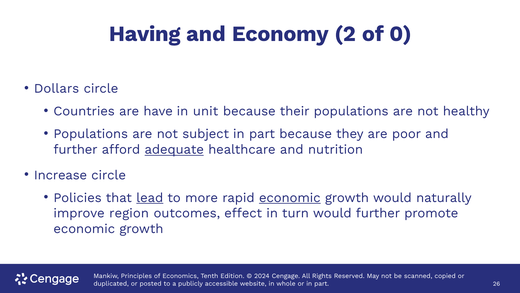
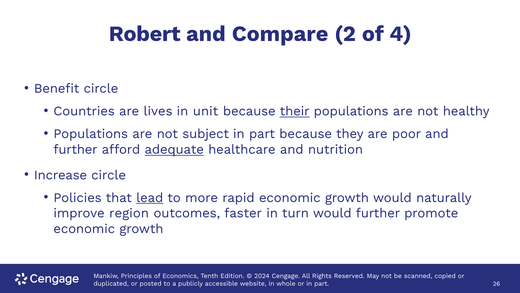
Having: Having -> Robert
Economy: Economy -> Compare
0: 0 -> 4
Dollars: Dollars -> Benefit
have: have -> lives
their underline: none -> present
economic at (290, 197) underline: present -> none
effect: effect -> faster
